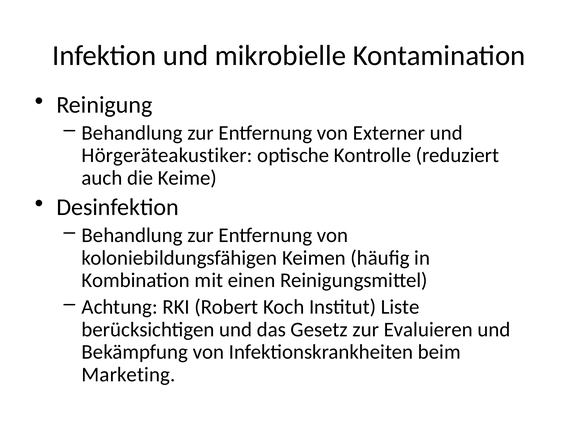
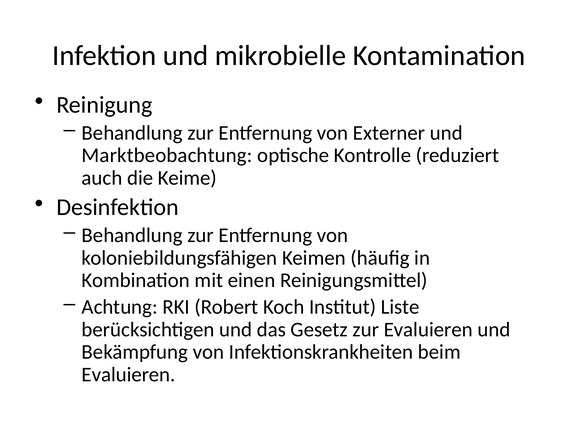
Hörgeräteakustiker: Hörgeräteakustiker -> Marktbeobachtung
Marketing at (128, 374): Marketing -> Evaluieren
